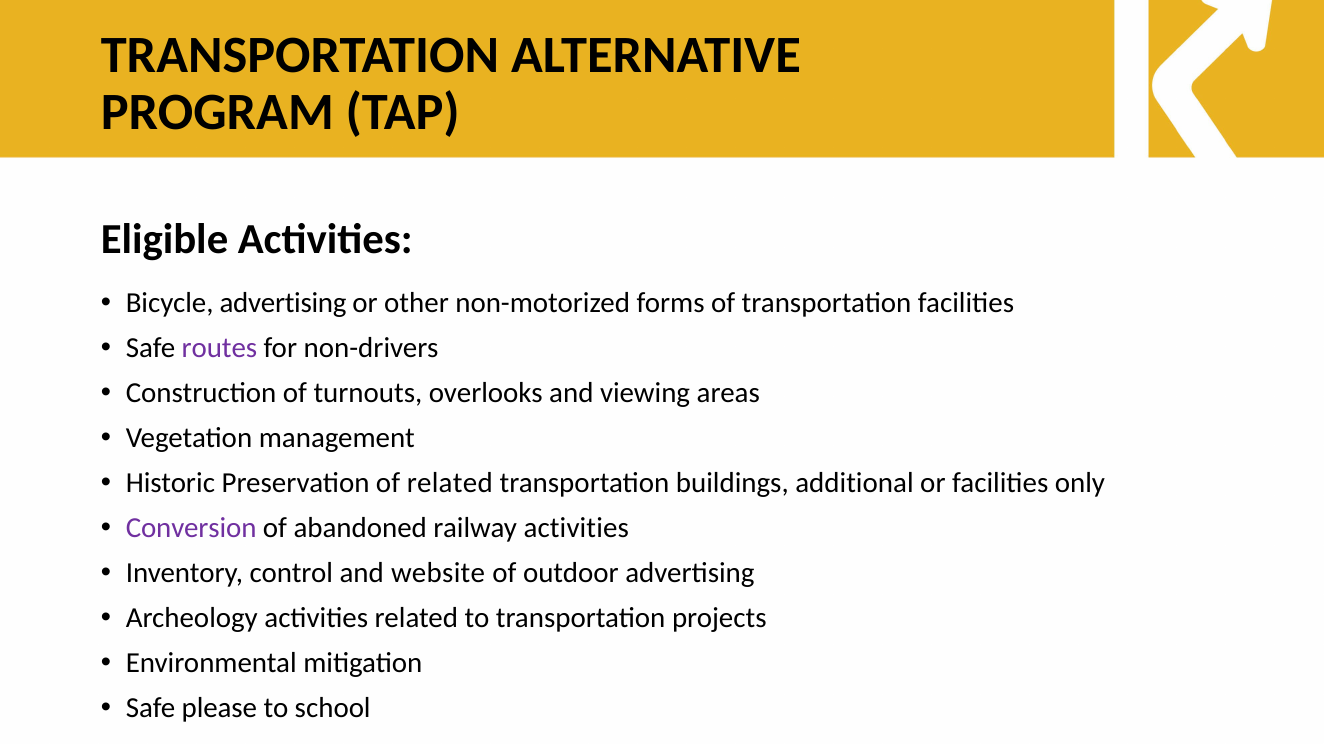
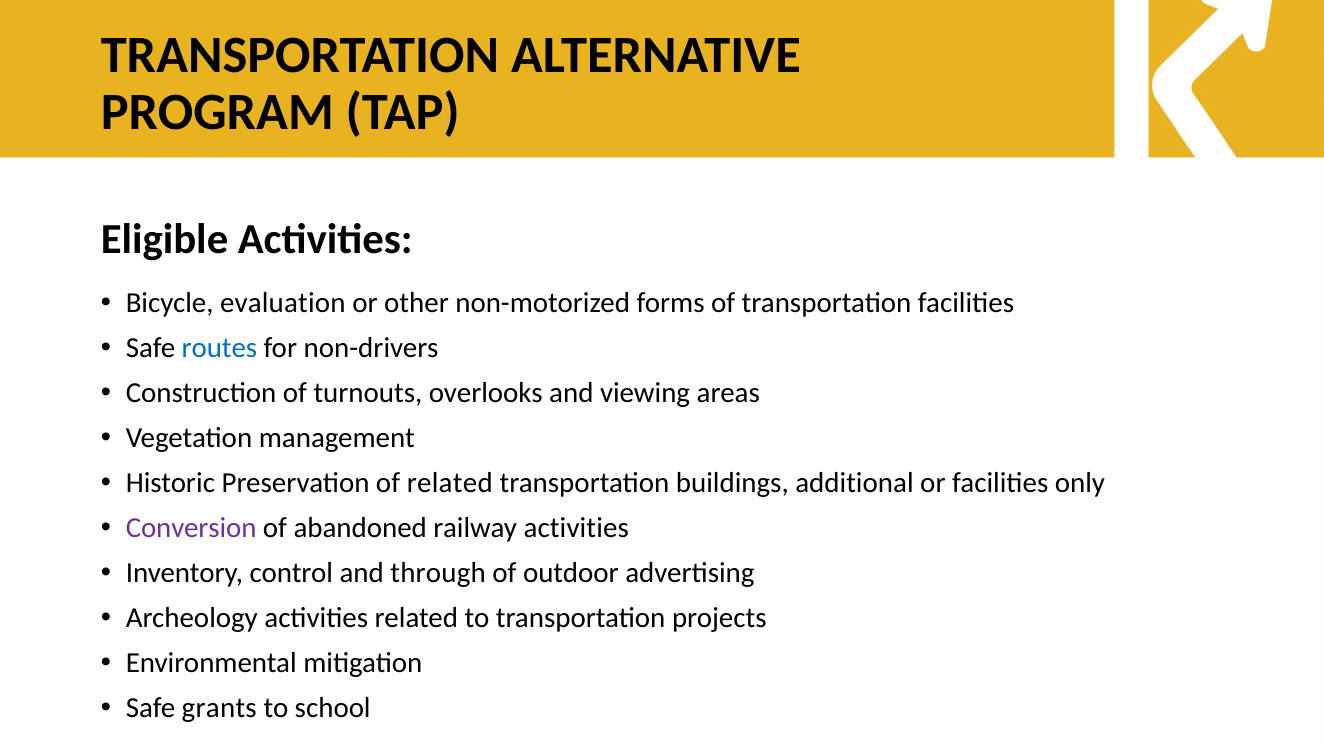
Bicycle advertising: advertising -> evaluation
routes colour: purple -> blue
website: website -> through
please: please -> grants
